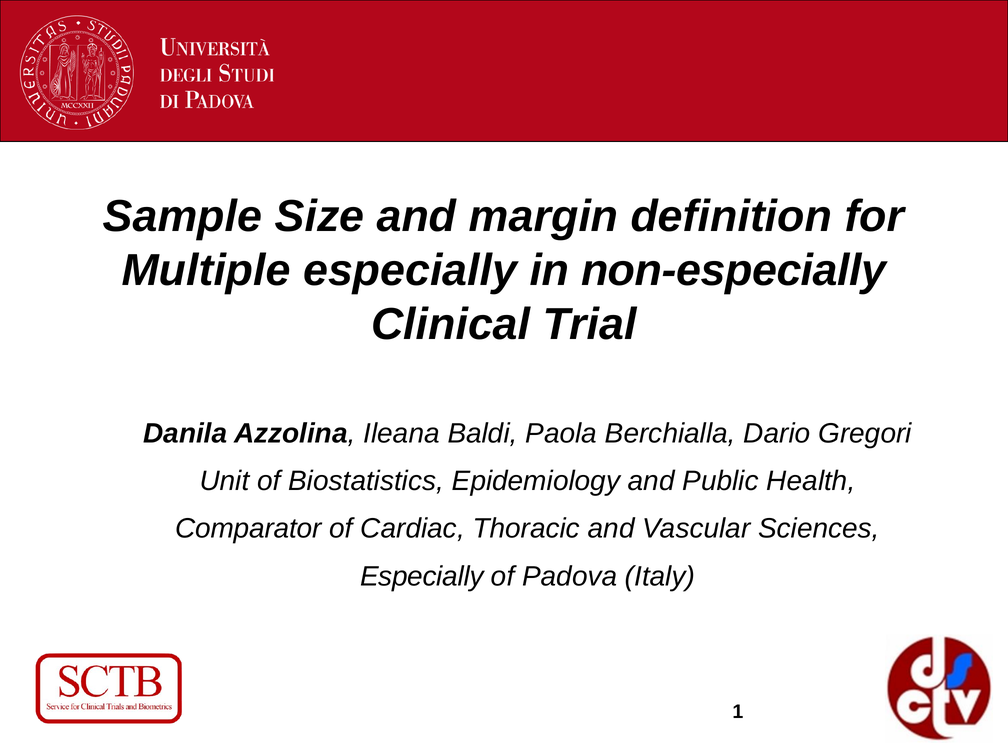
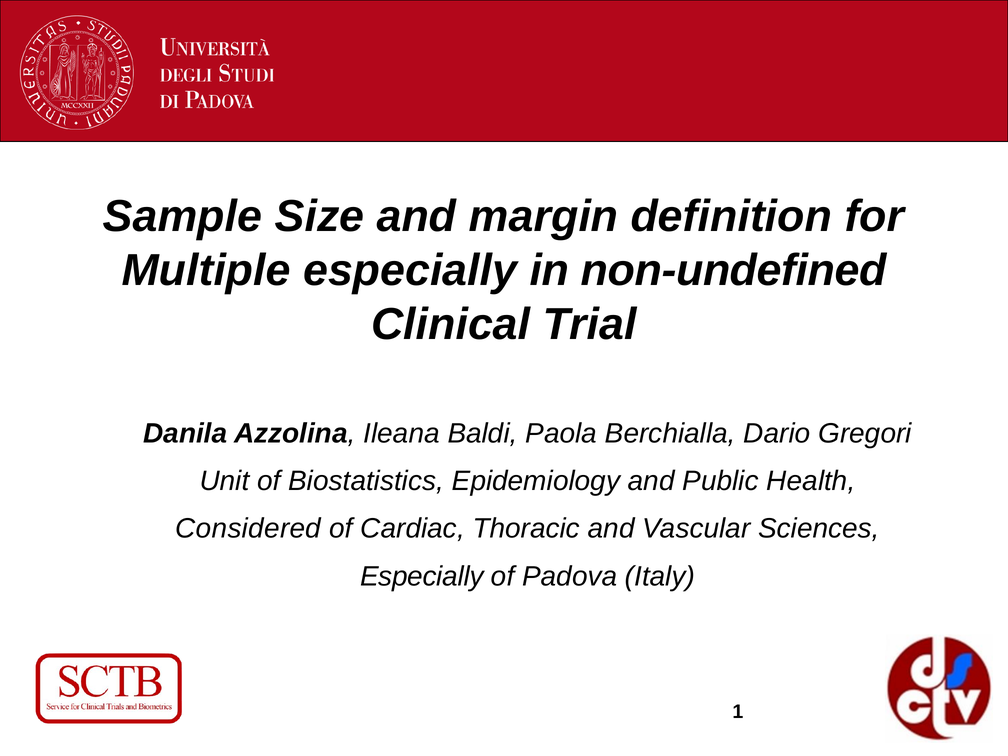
non-especially: non-especially -> non-undefined
Comparator: Comparator -> Considered
